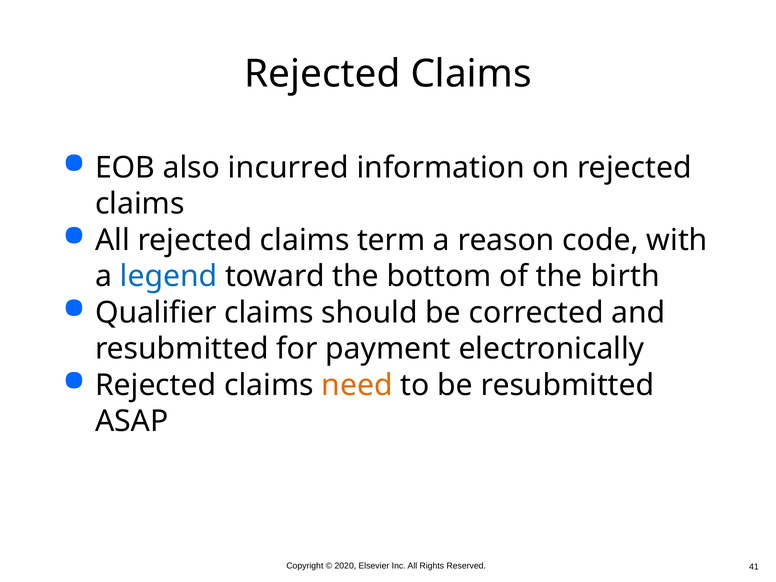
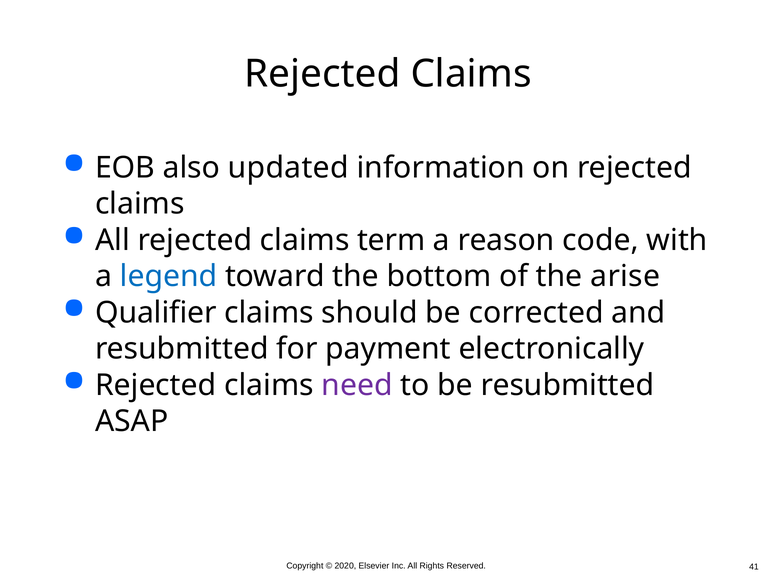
incurred: incurred -> updated
birth: birth -> arise
need colour: orange -> purple
